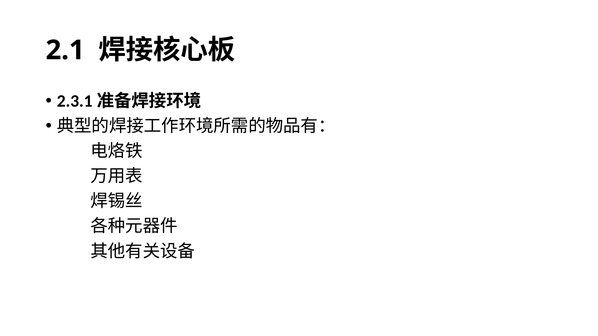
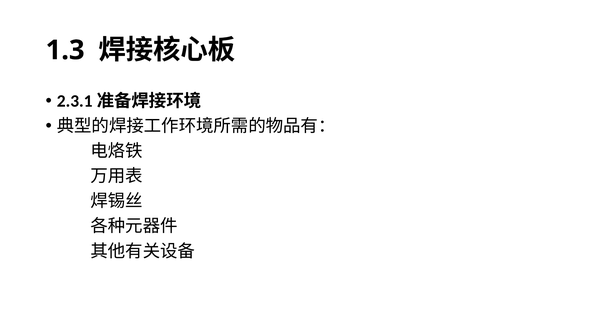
2.1: 2.1 -> 1.3
